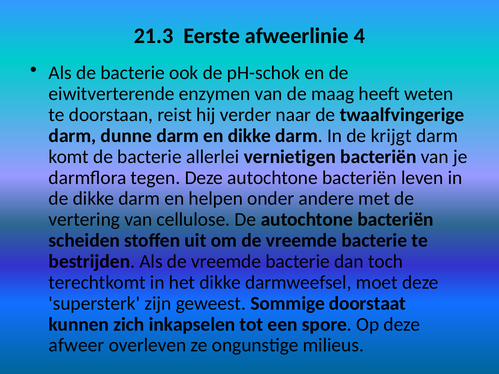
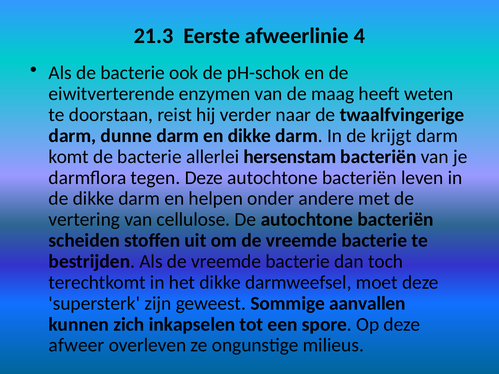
vernietigen: vernietigen -> hersenstam
doorstaat: doorstaat -> aanvallen
